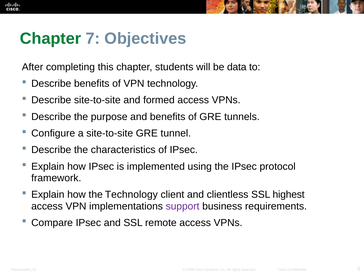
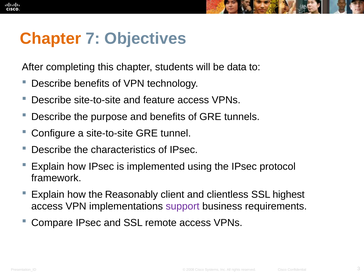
Chapter at (51, 39) colour: green -> orange
formed: formed -> feature
the Technology: Technology -> Reasonably
